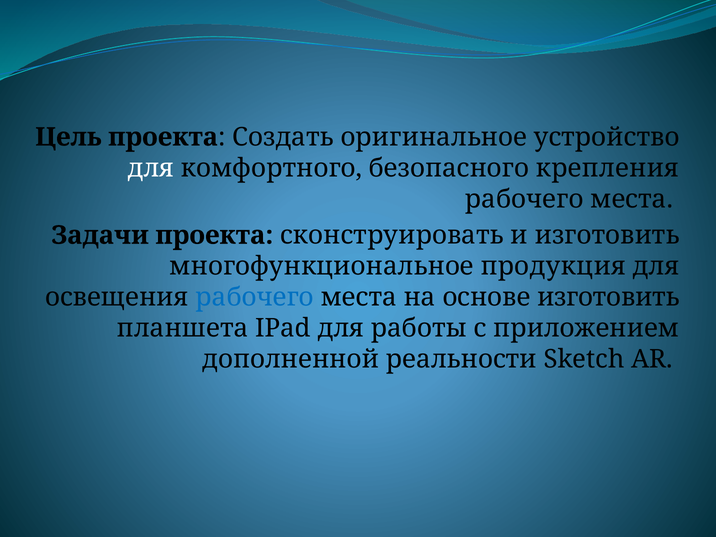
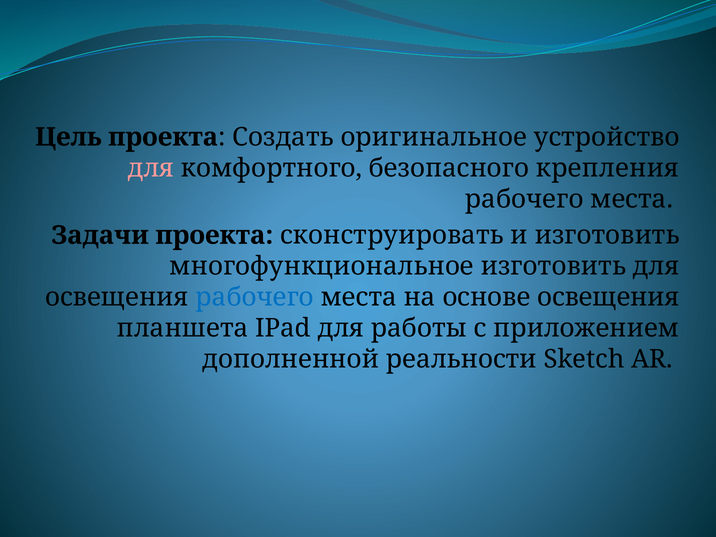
для at (151, 168) colour: white -> pink
многофункциональное продукция: продукция -> изготовить
основе изготовить: изготовить -> освещения
